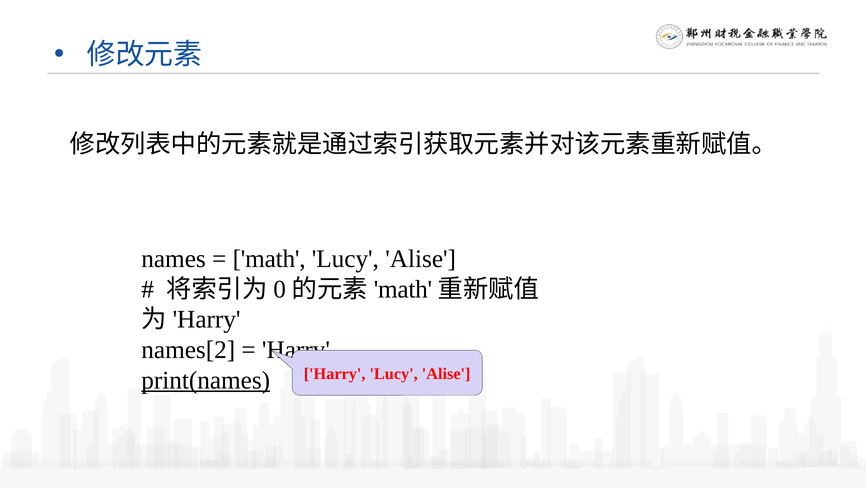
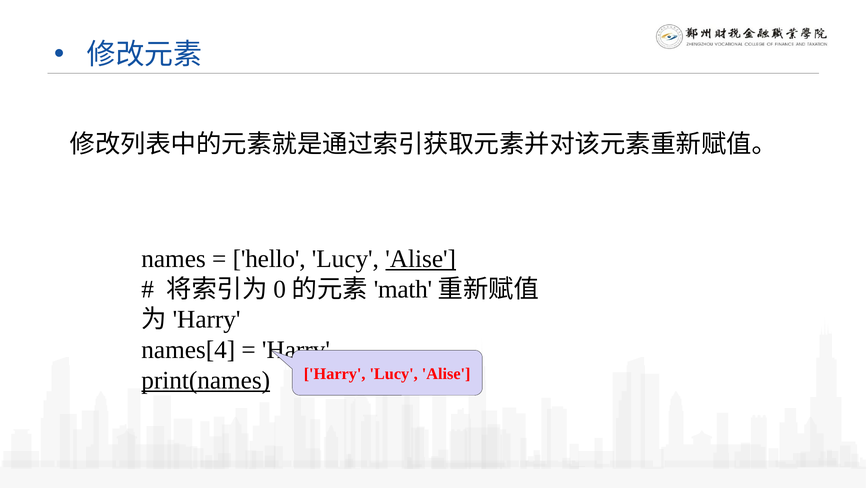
math at (269, 259): math -> hello
Alise at (421, 259) underline: none -> present
names[2: names[2 -> names[4
